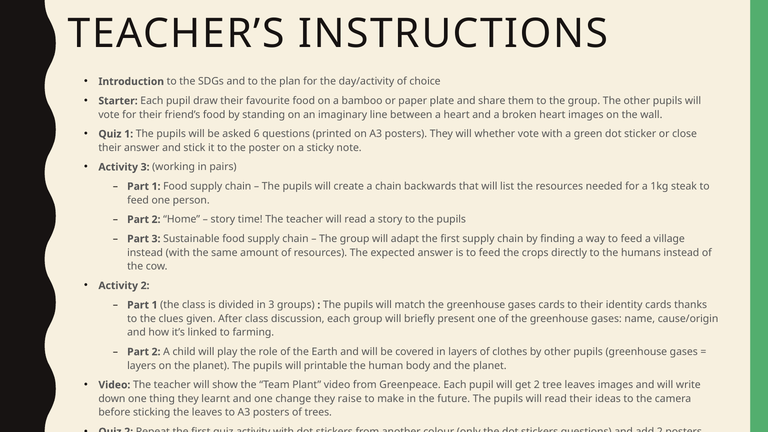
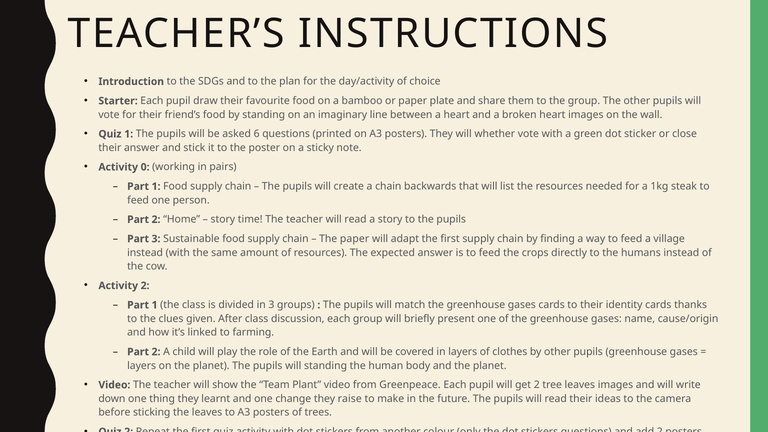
Activity 3: 3 -> 0
group at (355, 239): group -> paper
will printable: printable -> standing
